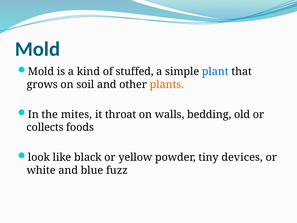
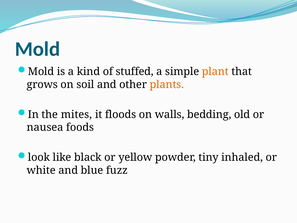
plant colour: blue -> orange
throat: throat -> floods
collects: collects -> nausea
devices: devices -> inhaled
